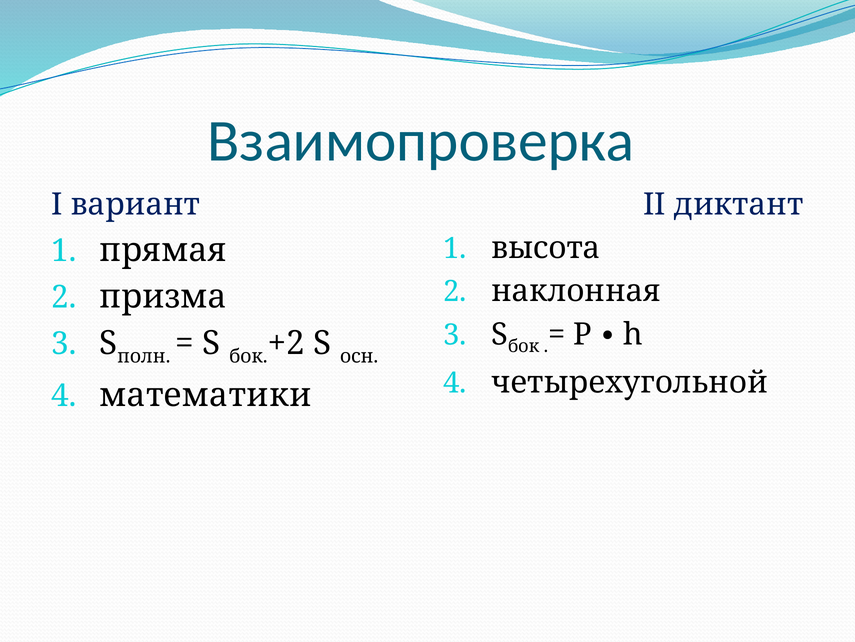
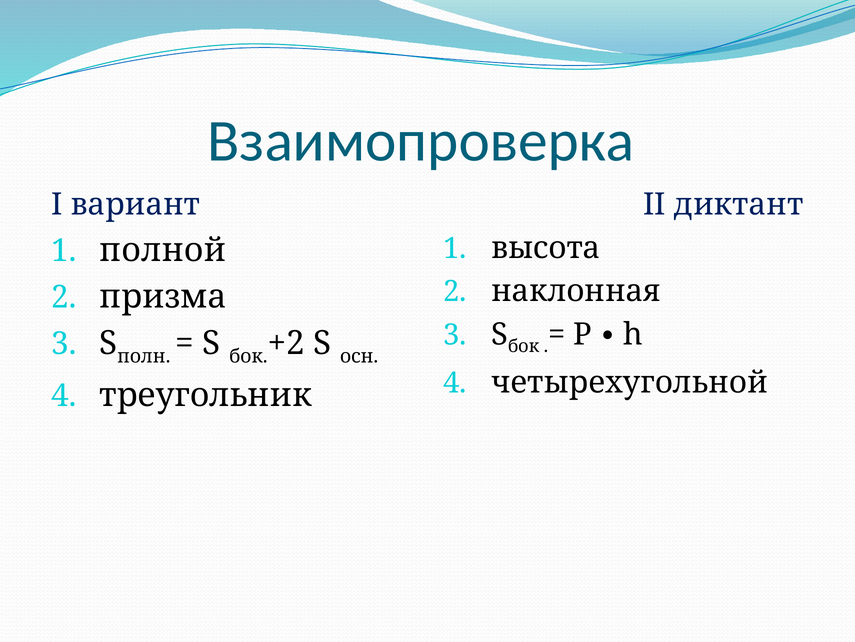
прямая: прямая -> полной
математики: математики -> треугольник
